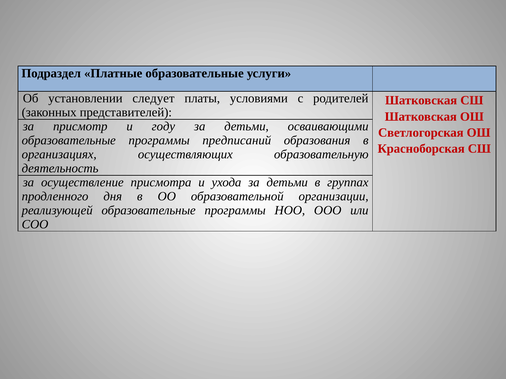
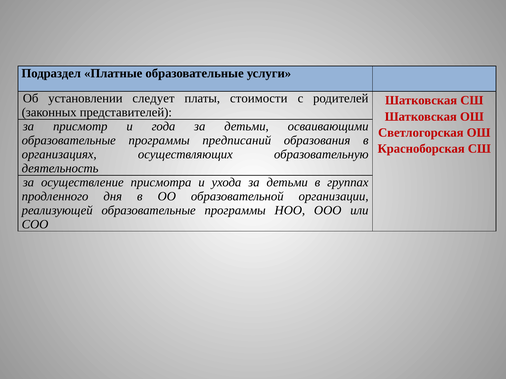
условиями: условиями -> стоимости
году: году -> года
